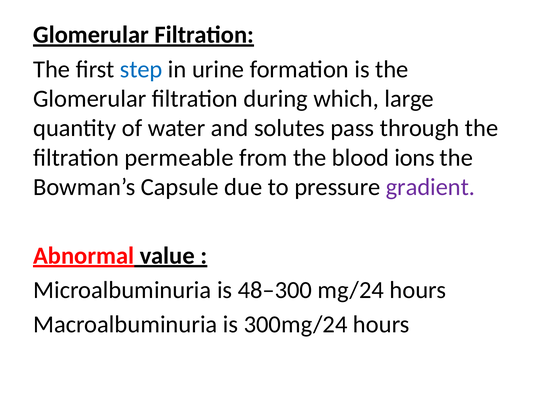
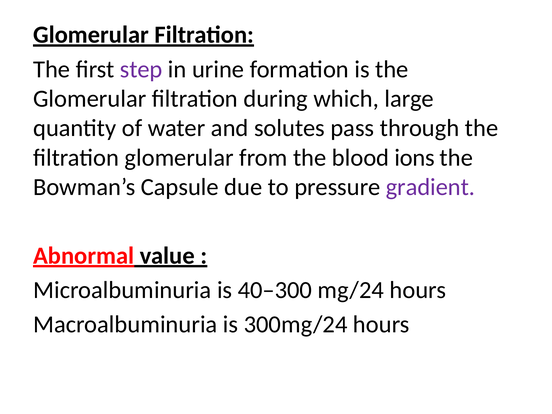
step colour: blue -> purple
filtration permeable: permeable -> glomerular
48–300: 48–300 -> 40–300
